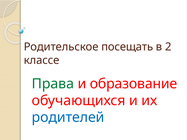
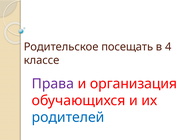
2: 2 -> 4
Права colour: green -> purple
образование: образование -> организация
